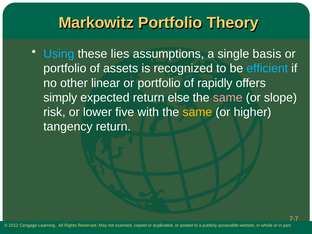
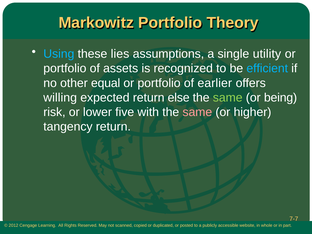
basis: basis -> utility
linear: linear -> equal
rapidly: rapidly -> earlier
simply: simply -> willing
same at (228, 98) colour: pink -> light green
slope: slope -> being
same at (197, 112) colour: yellow -> pink
